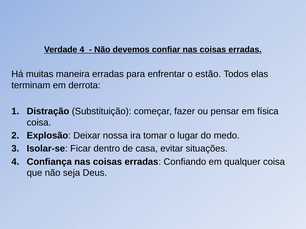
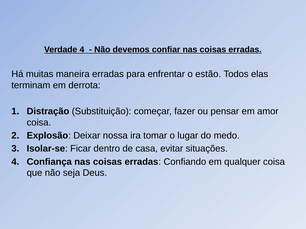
física: física -> amor
